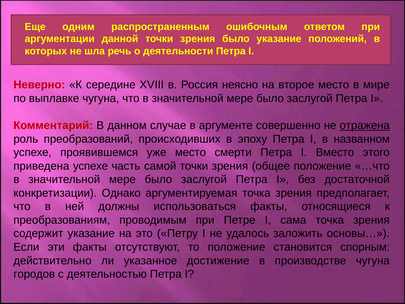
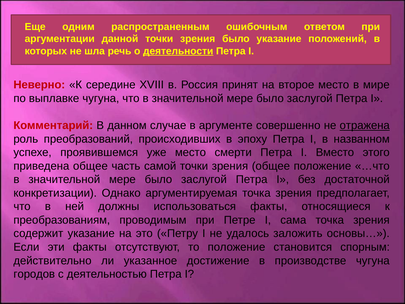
деятельности underline: none -> present
неясно: неясно -> принят
приведена успехе: успехе -> общее
